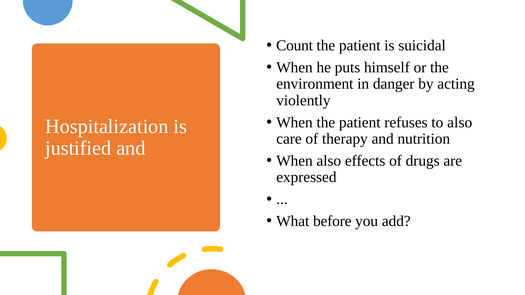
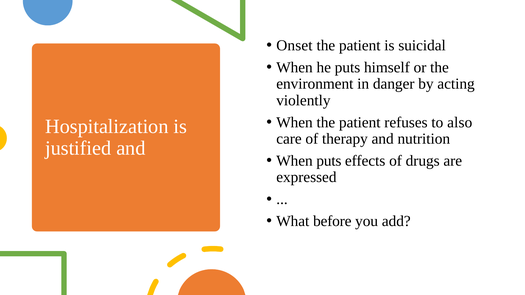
Count: Count -> Onset
When also: also -> puts
